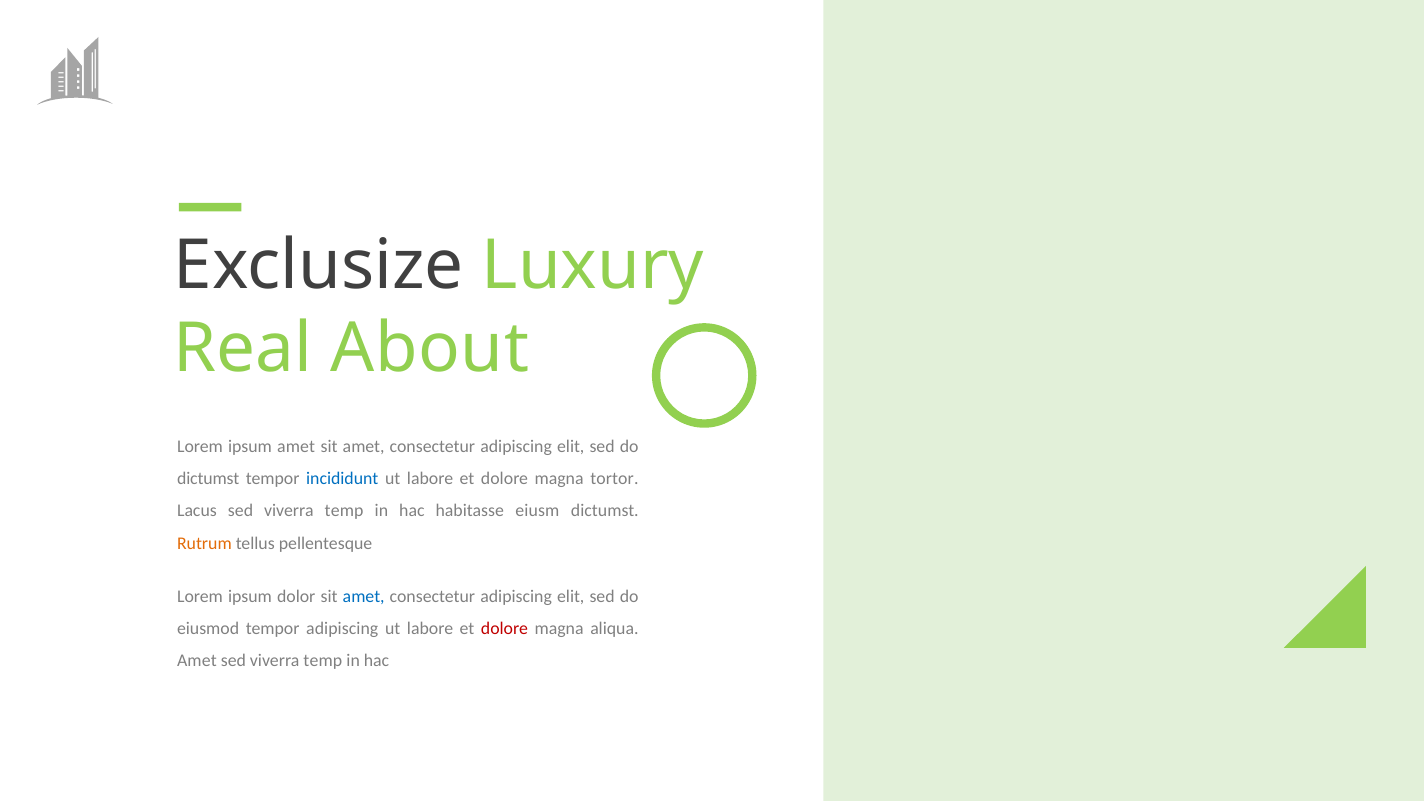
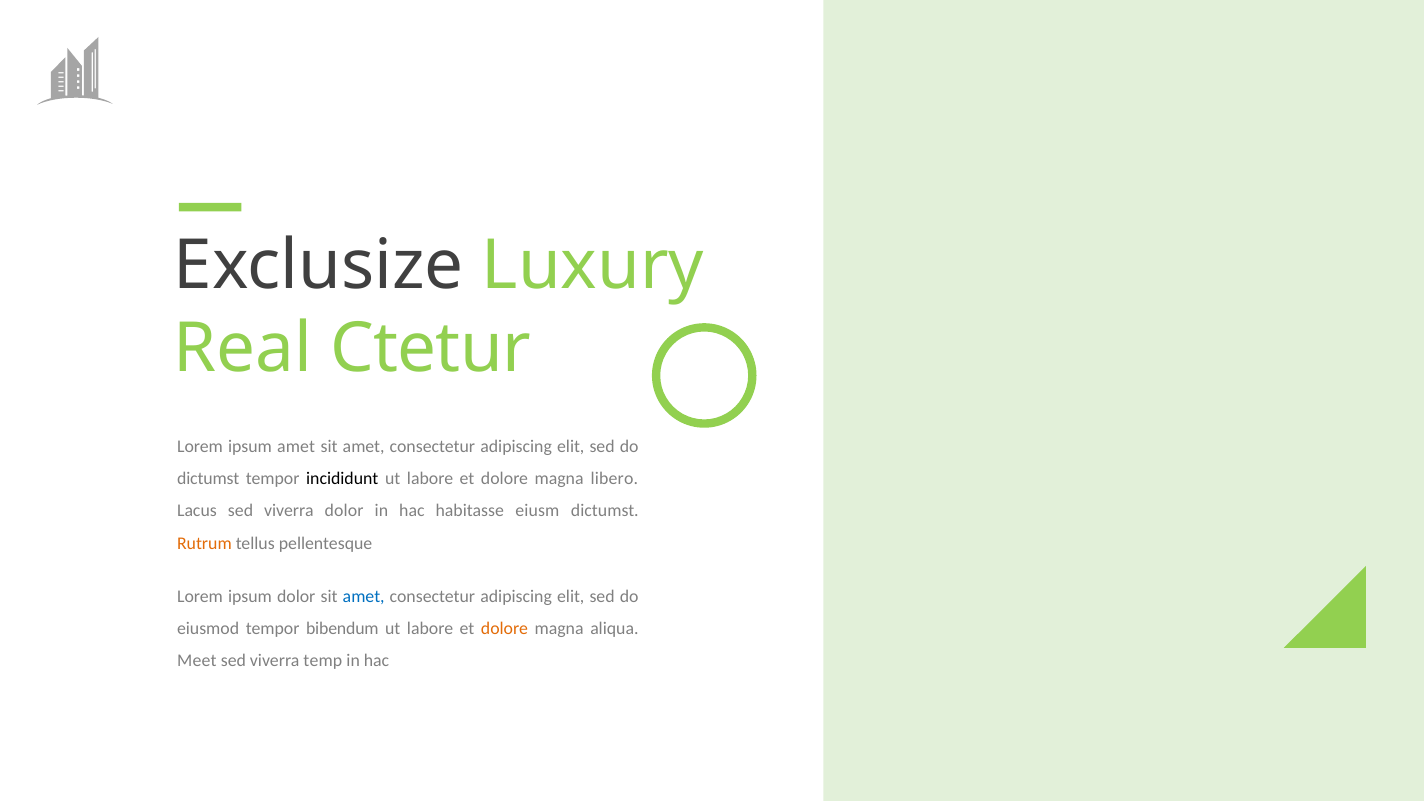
About: About -> Ctetur
incididunt colour: blue -> black
tortor: tortor -> libero
Lacus sed viverra temp: temp -> dolor
tempor adipiscing: adipiscing -> bibendum
dolore at (505, 629) colour: red -> orange
Amet at (197, 661): Amet -> Meet
